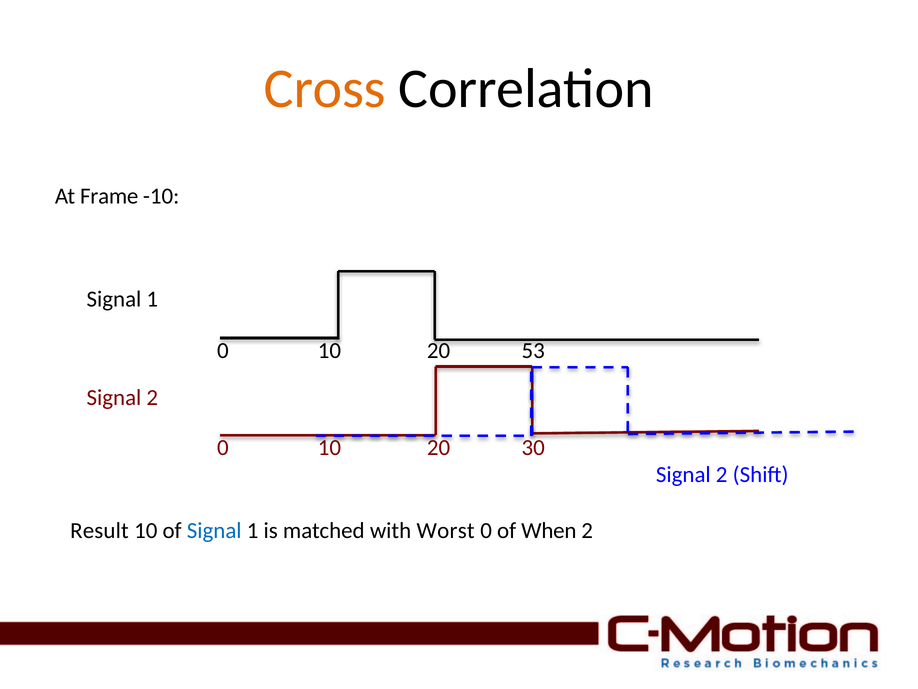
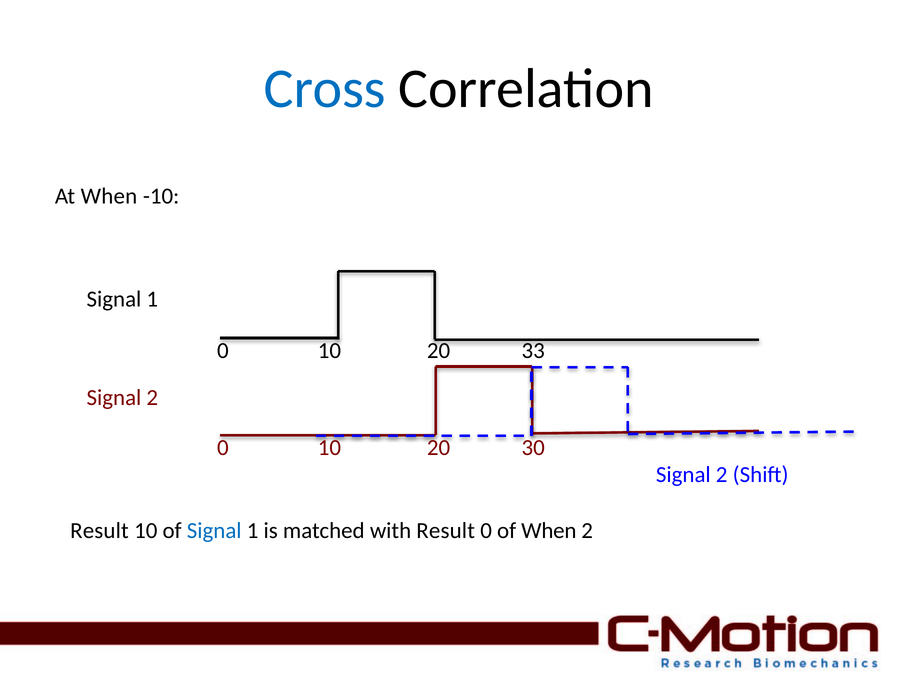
Cross colour: orange -> blue
At Frame: Frame -> When
53: 53 -> 33
with Worst: Worst -> Result
